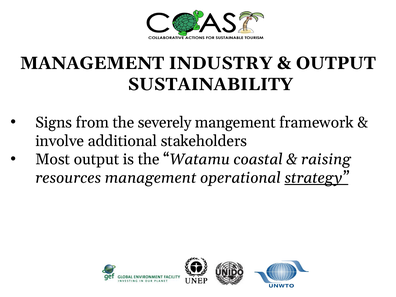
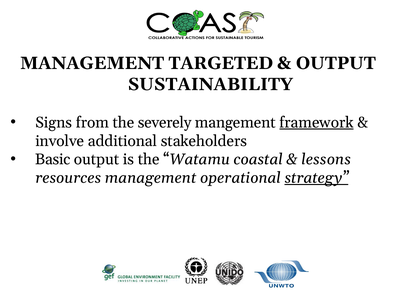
INDUSTRY: INDUSTRY -> TARGETED
framework underline: none -> present
Most: Most -> Basic
raising: raising -> lessons
